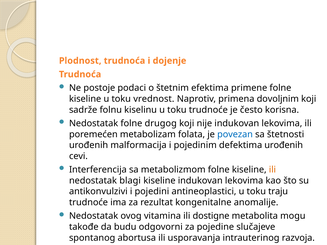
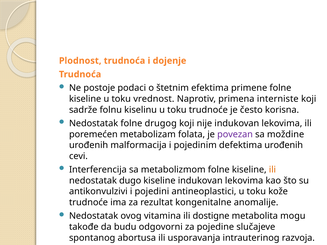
dovoljnim: dovoljnim -> interniste
povezan colour: blue -> purple
štetnosti: štetnosti -> moždine
blagi: blagi -> dugo
traju: traju -> kože
